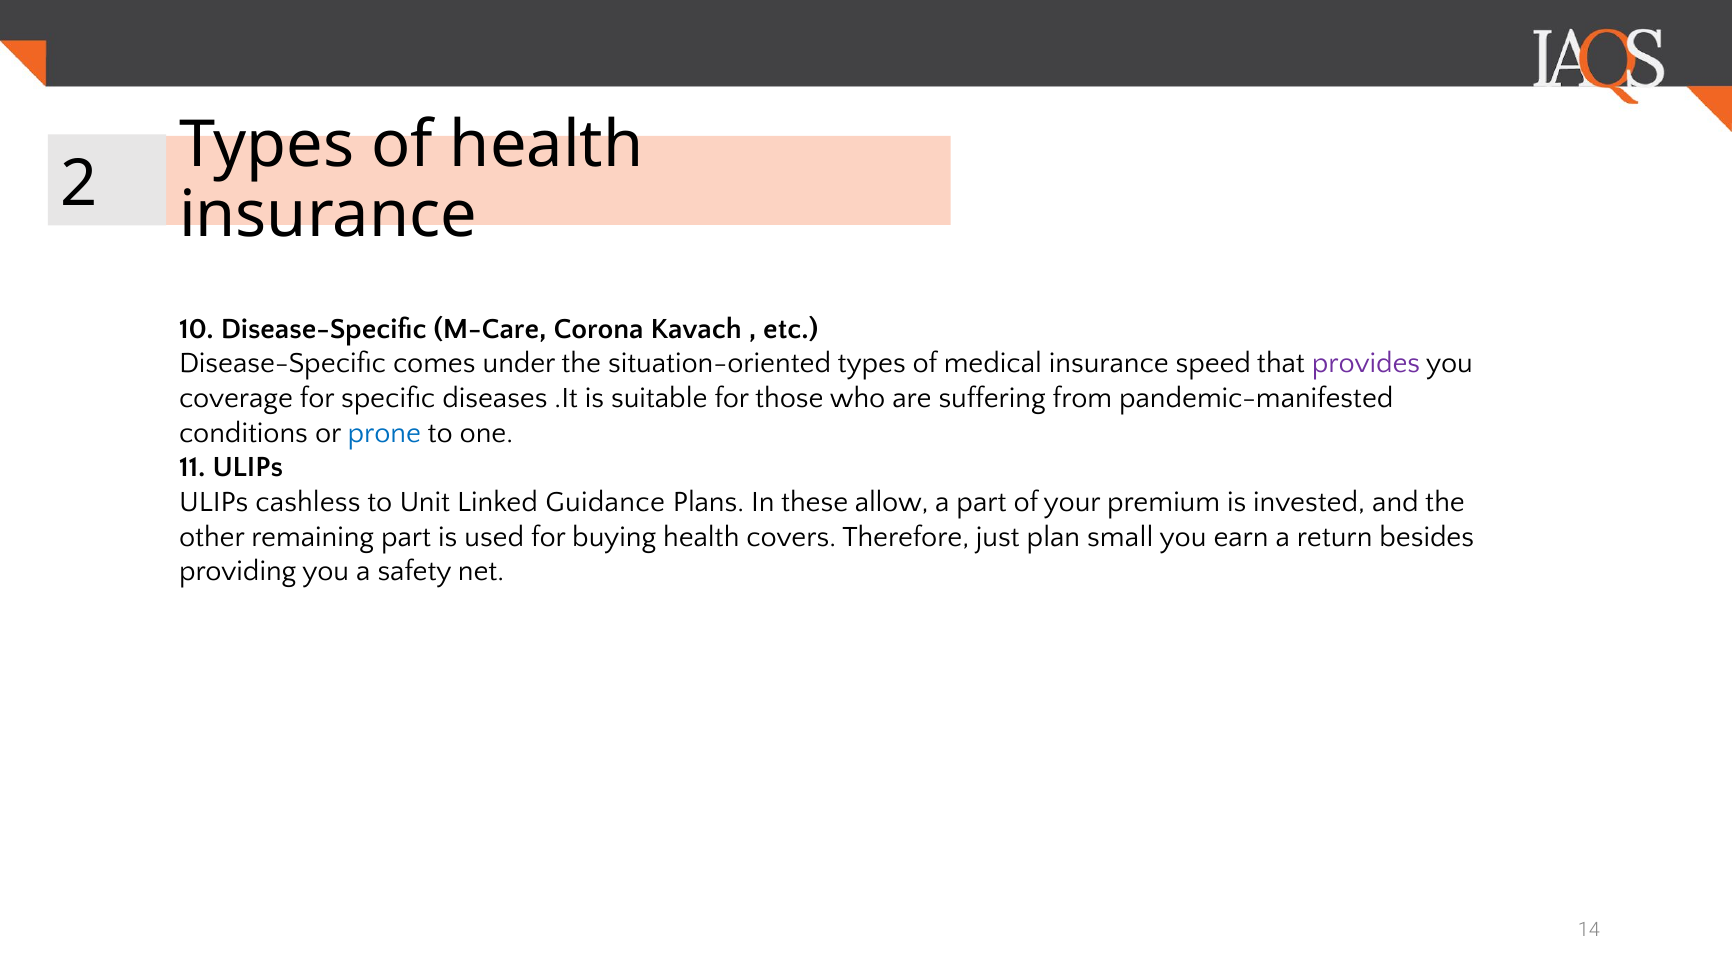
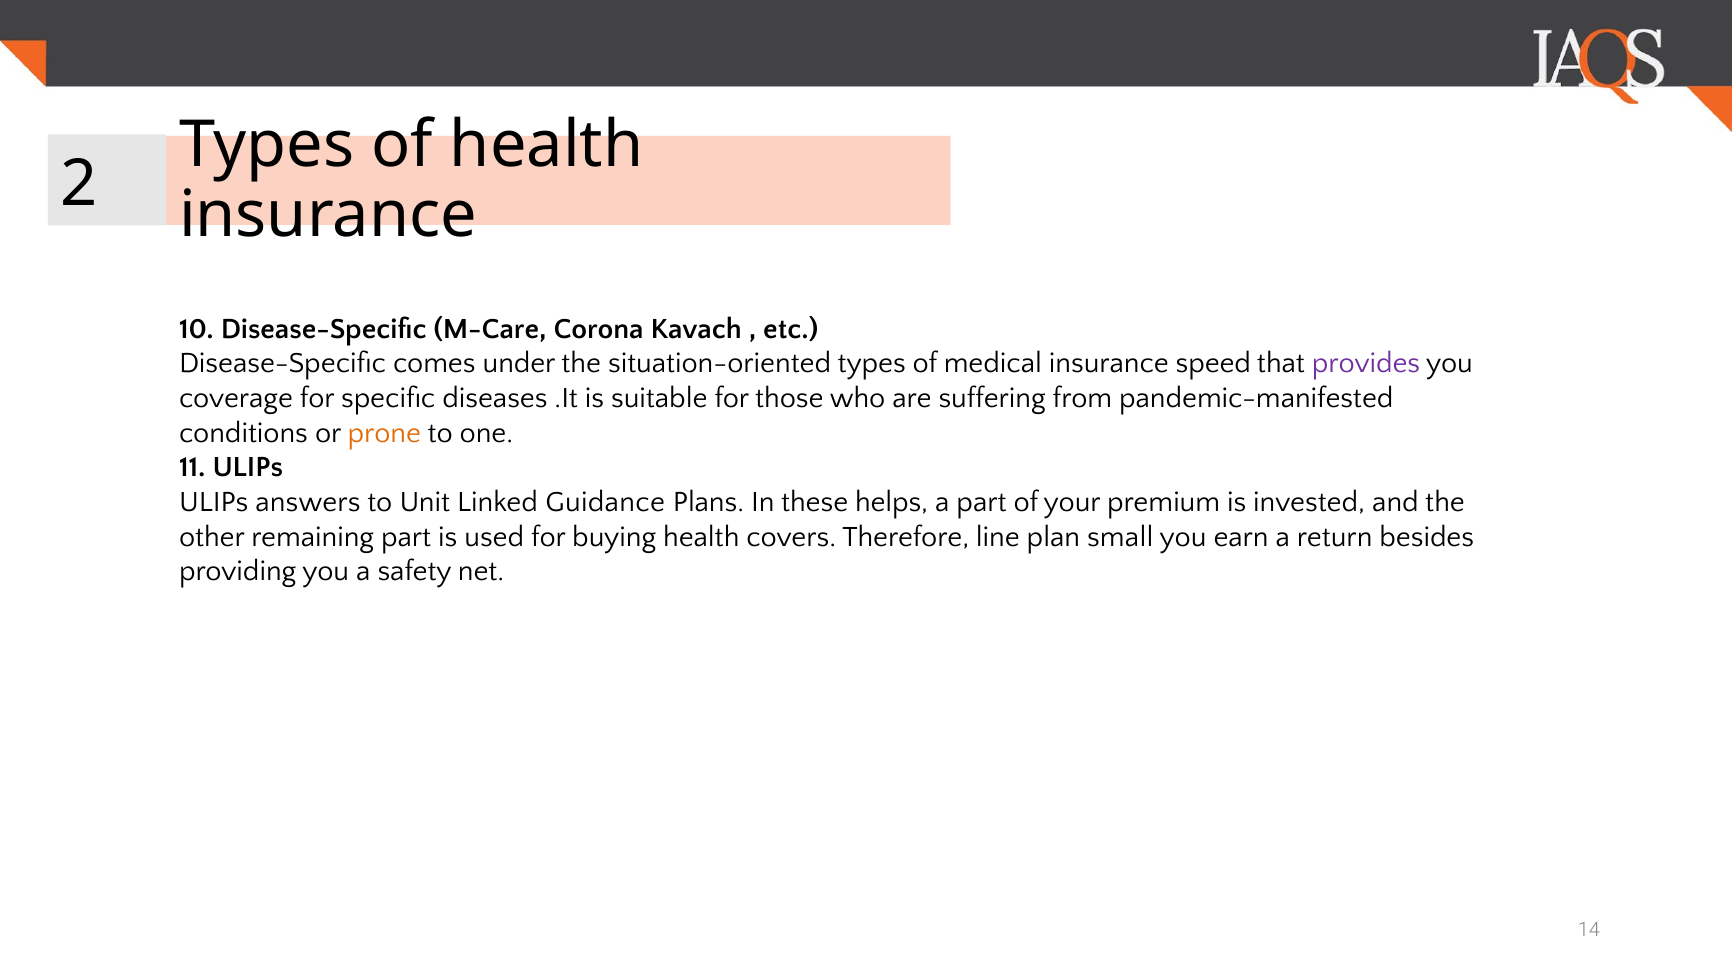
prone colour: blue -> orange
cashless: cashless -> answers
allow: allow -> helps
just: just -> line
